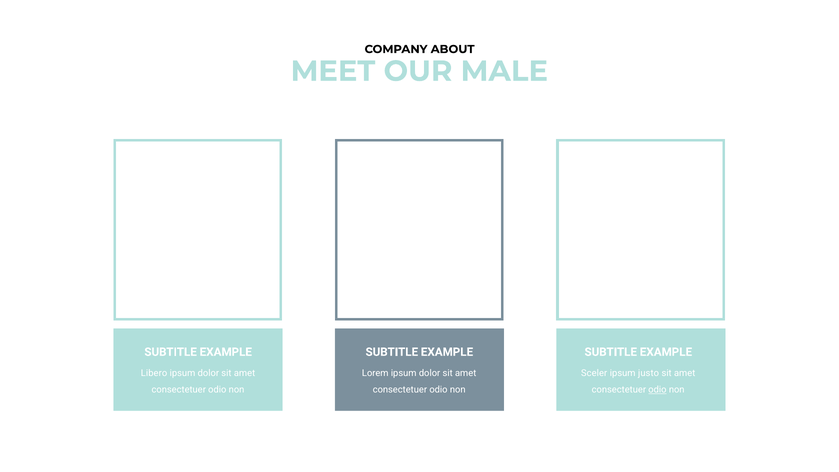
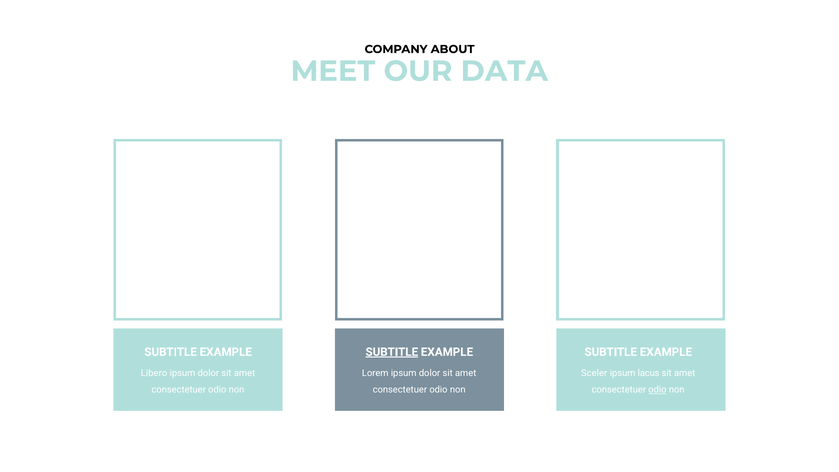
MALE: MALE -> DATA
SUBTITLE at (392, 352) underline: none -> present
justo: justo -> lacus
